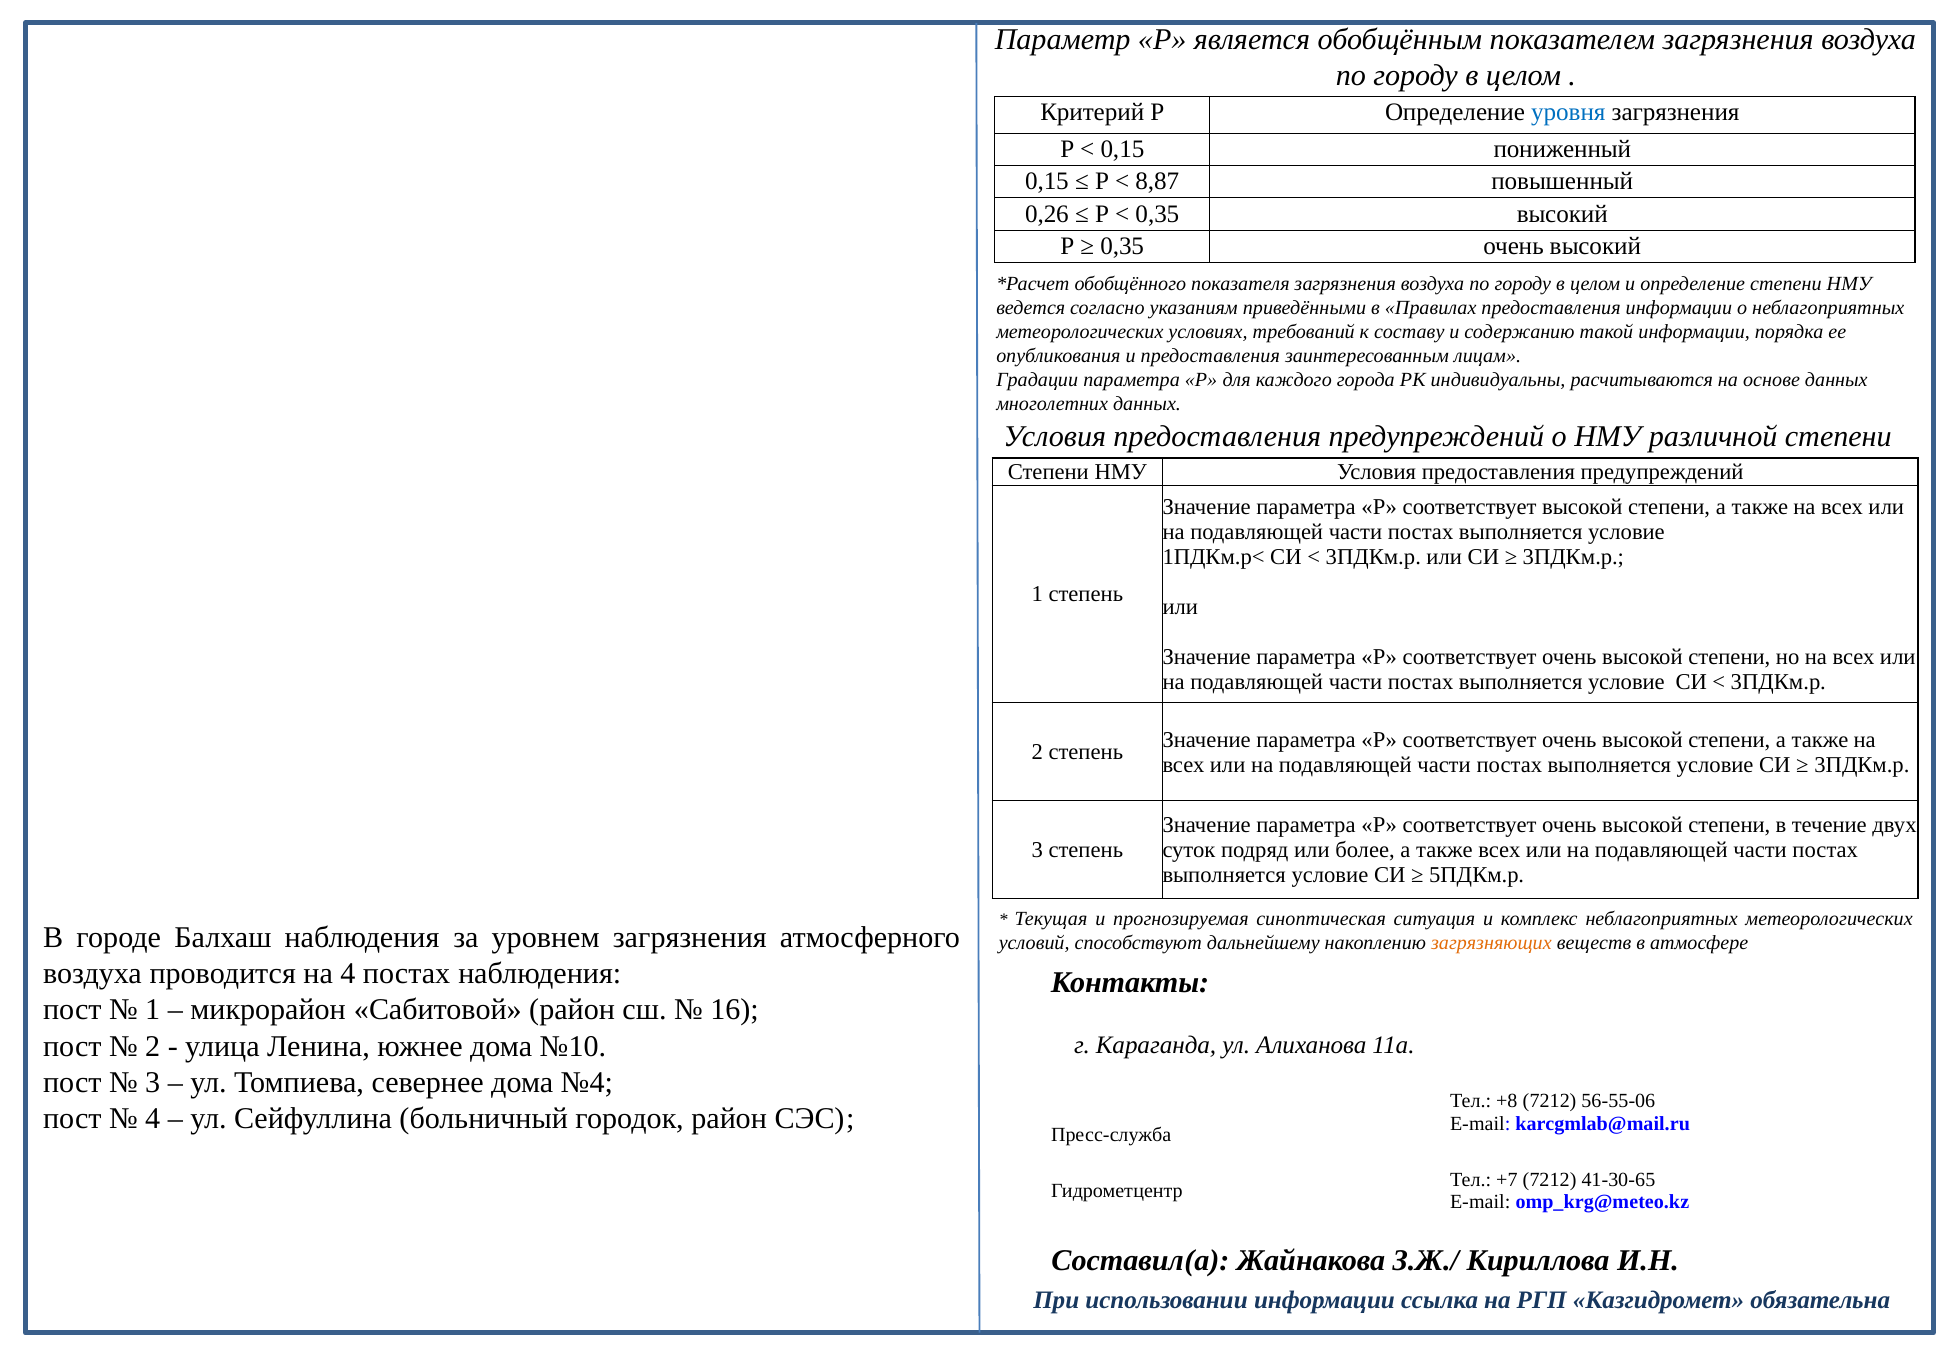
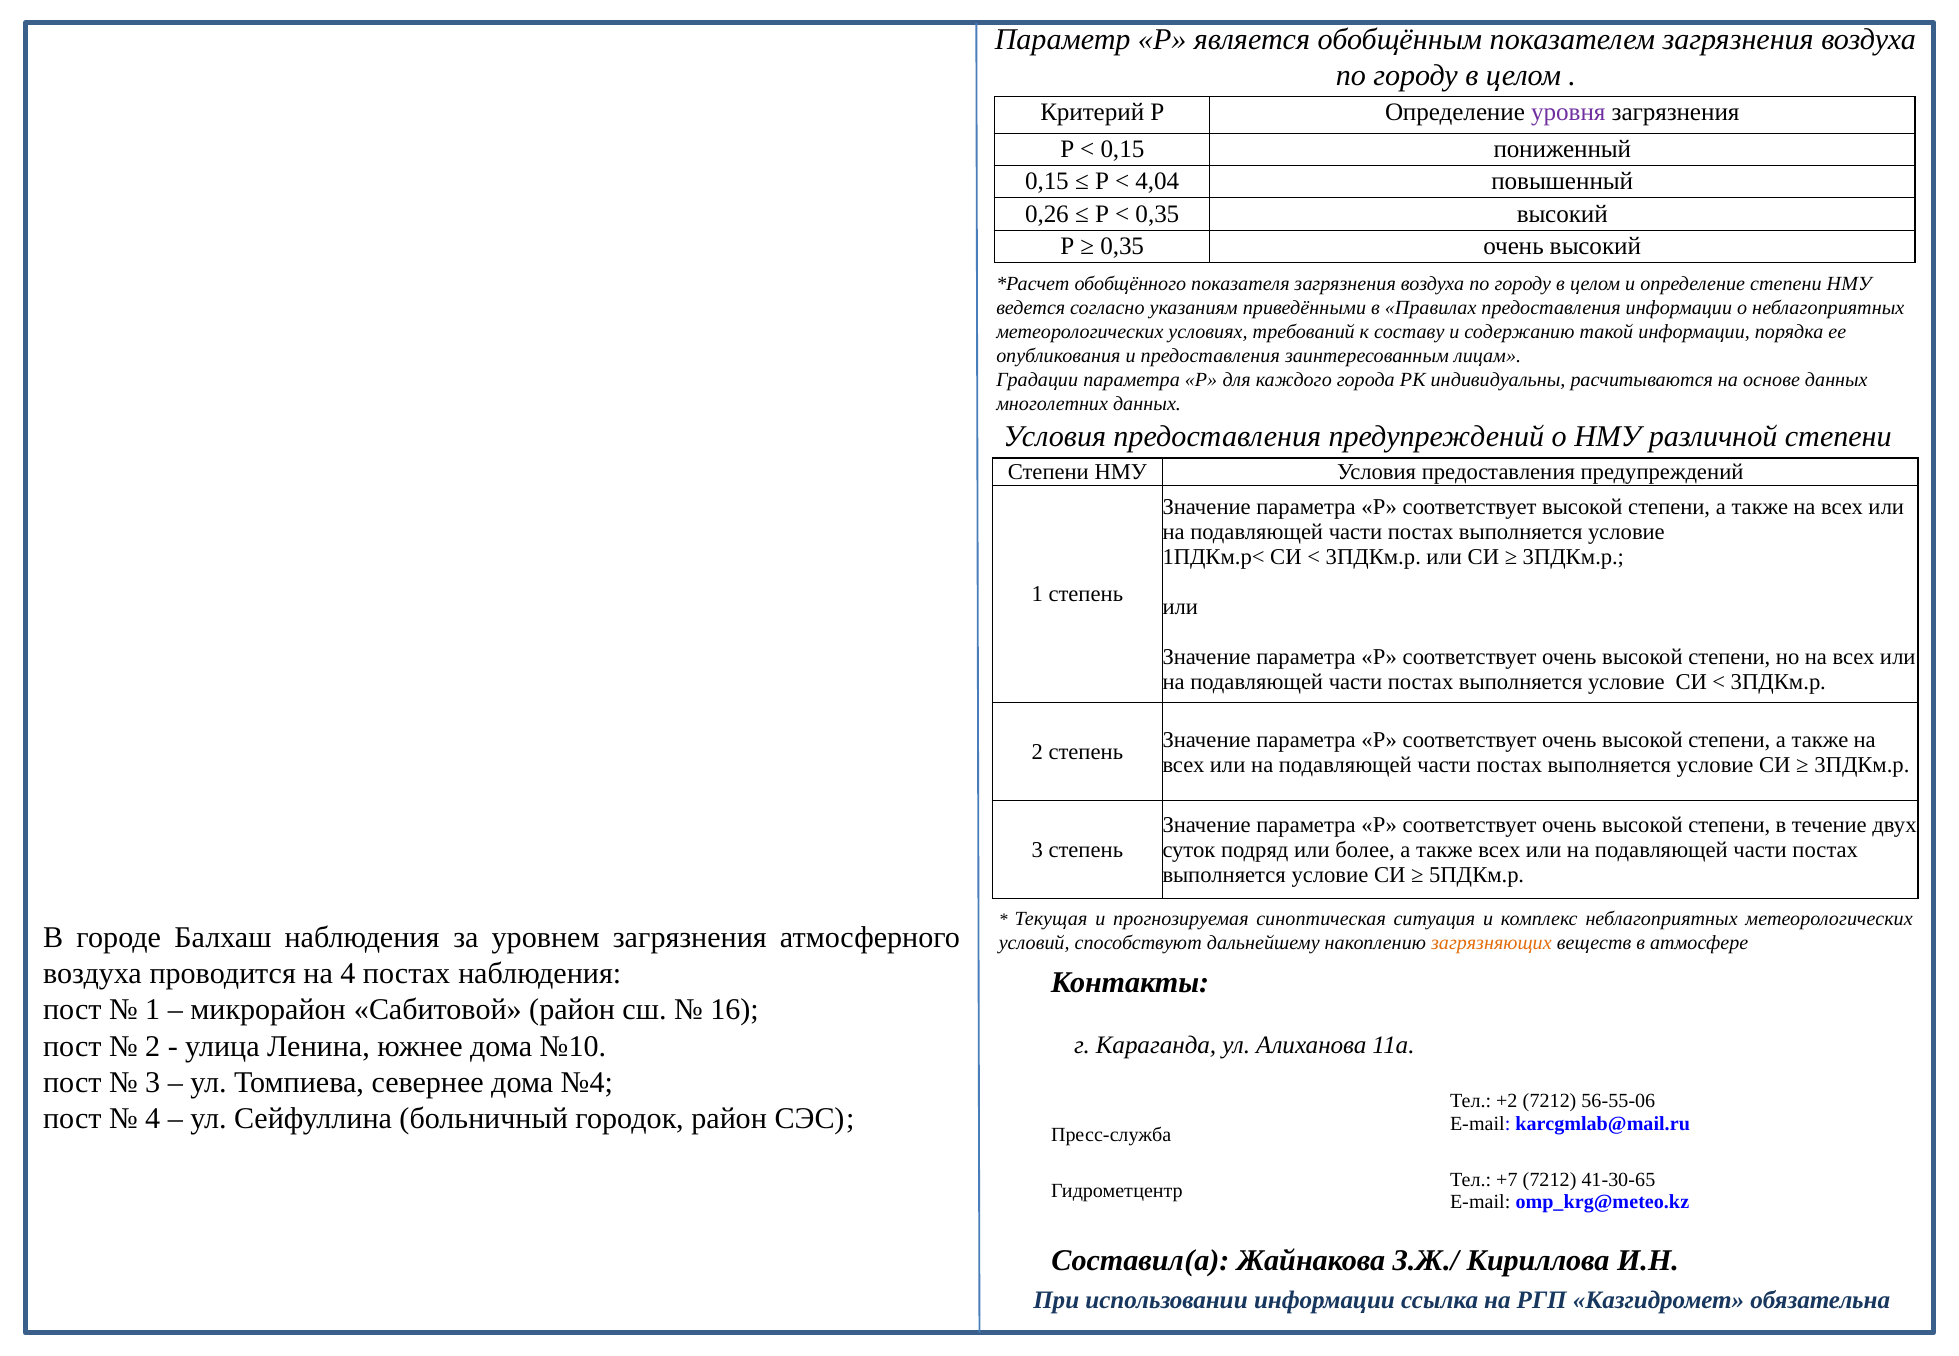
уровня colour: blue -> purple
8,87: 8,87 -> 4,04
+8: +8 -> +2
